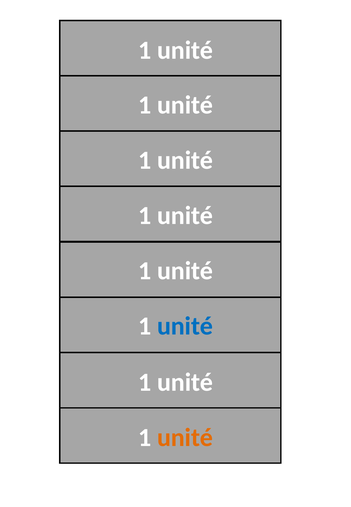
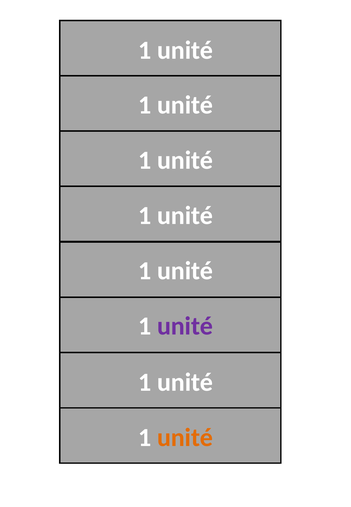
unité at (185, 326) colour: blue -> purple
